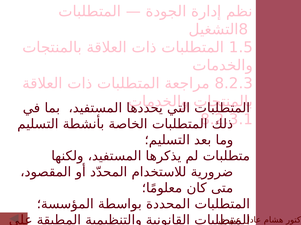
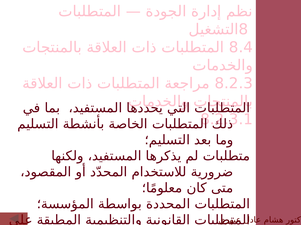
1.5: 1.5 -> 8.4
